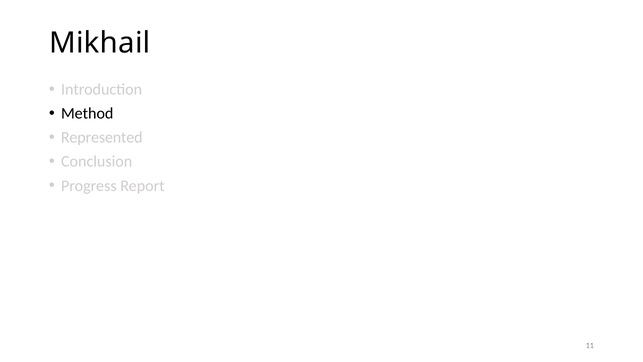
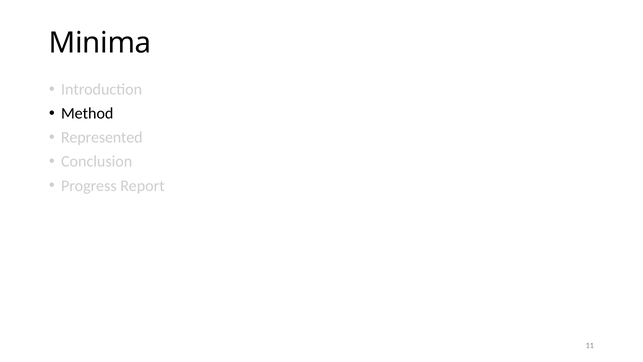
Mikhail: Mikhail -> Minima
